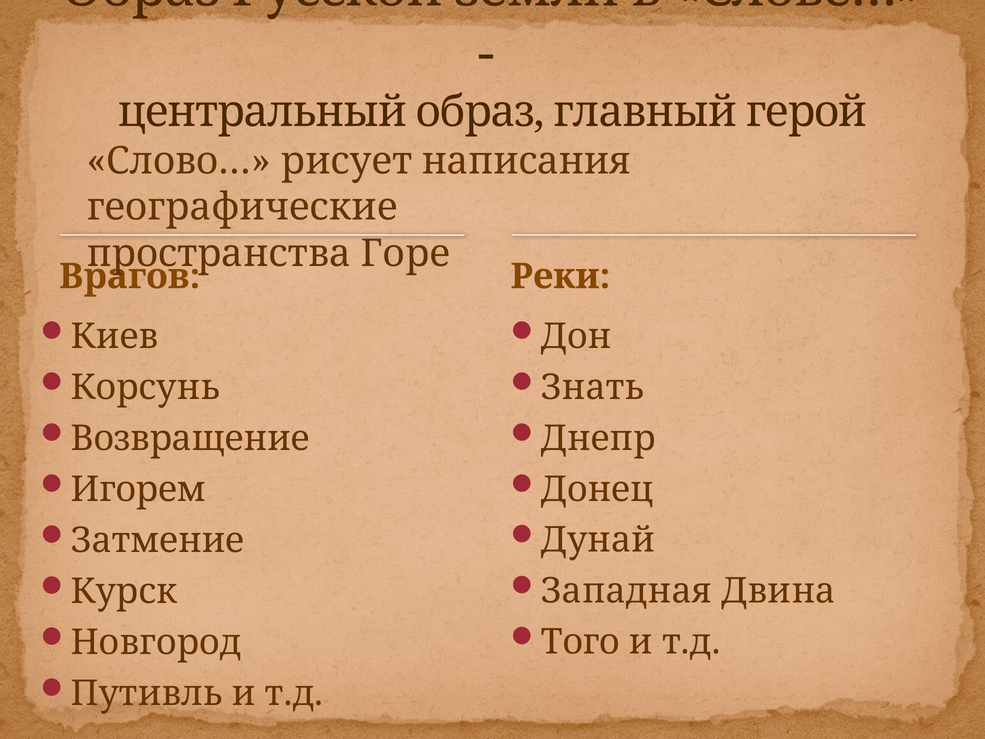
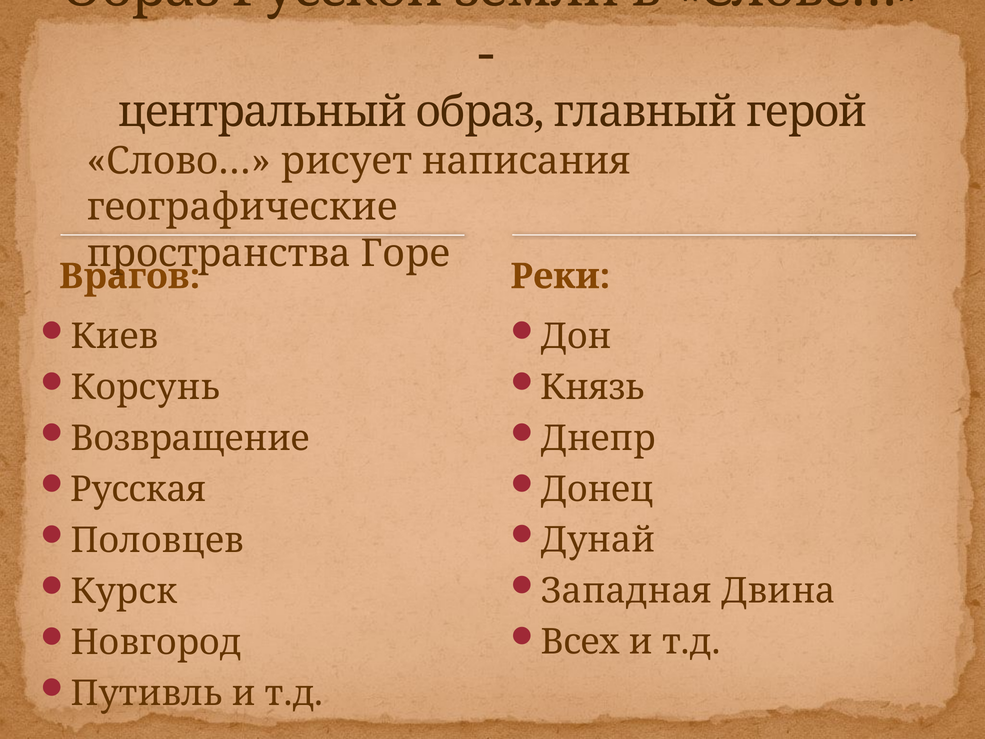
Знать: Знать -> Князь
Игорем: Игорем -> Русская
Затмение: Затмение -> Половцев
Того: Того -> Всех
